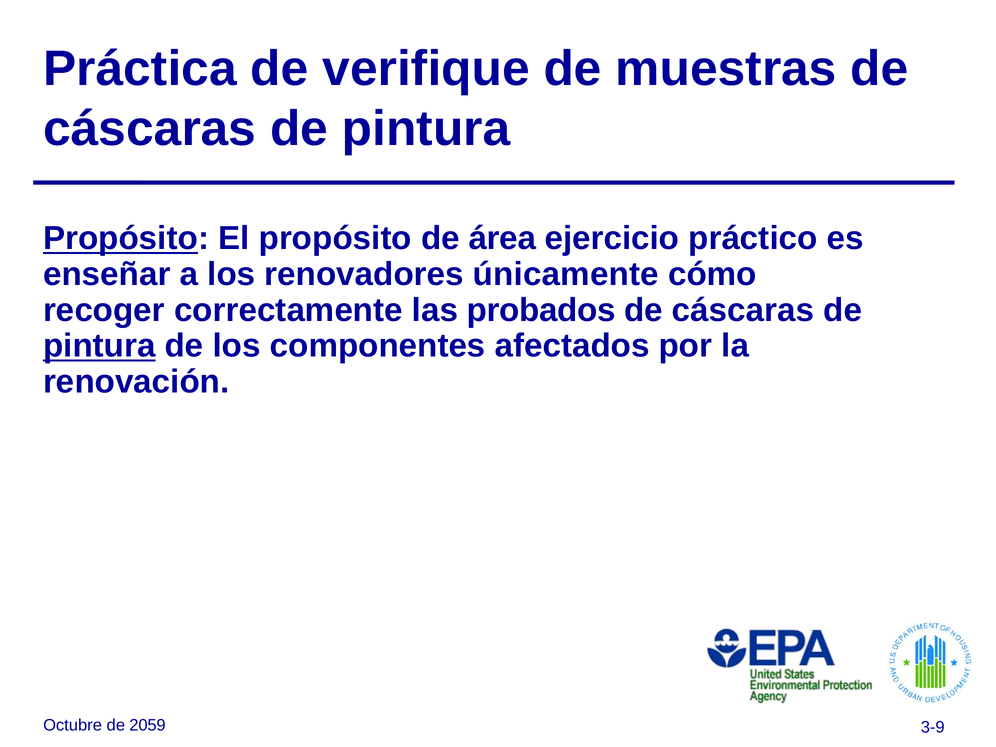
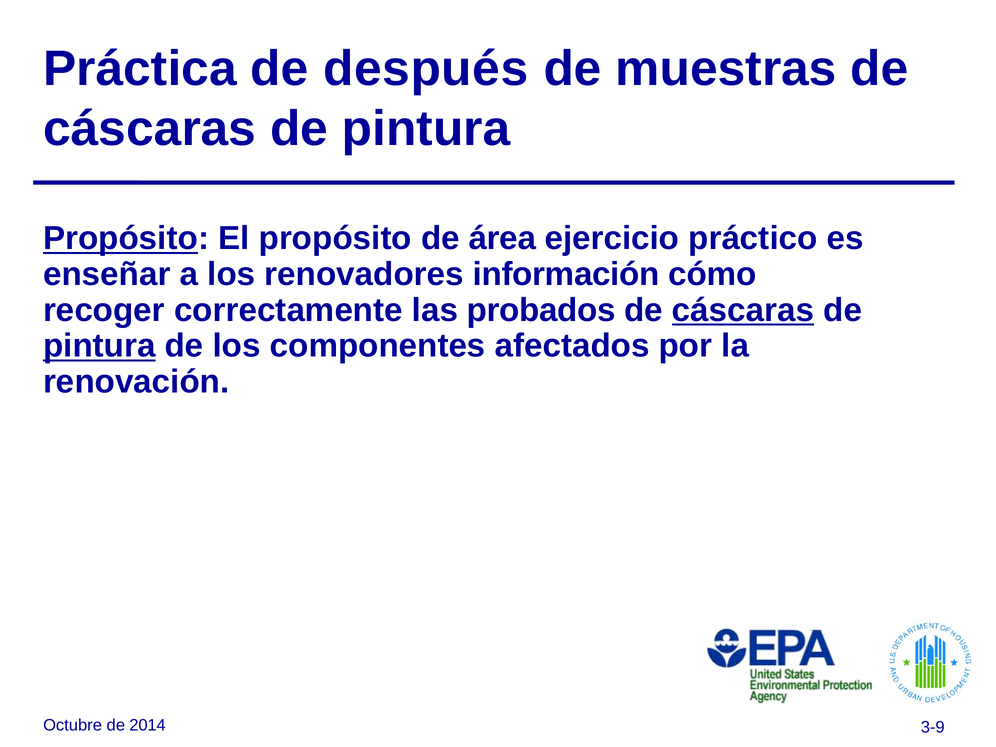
verifique: verifique -> después
únicamente: únicamente -> información
cáscaras at (743, 310) underline: none -> present
2059: 2059 -> 2014
